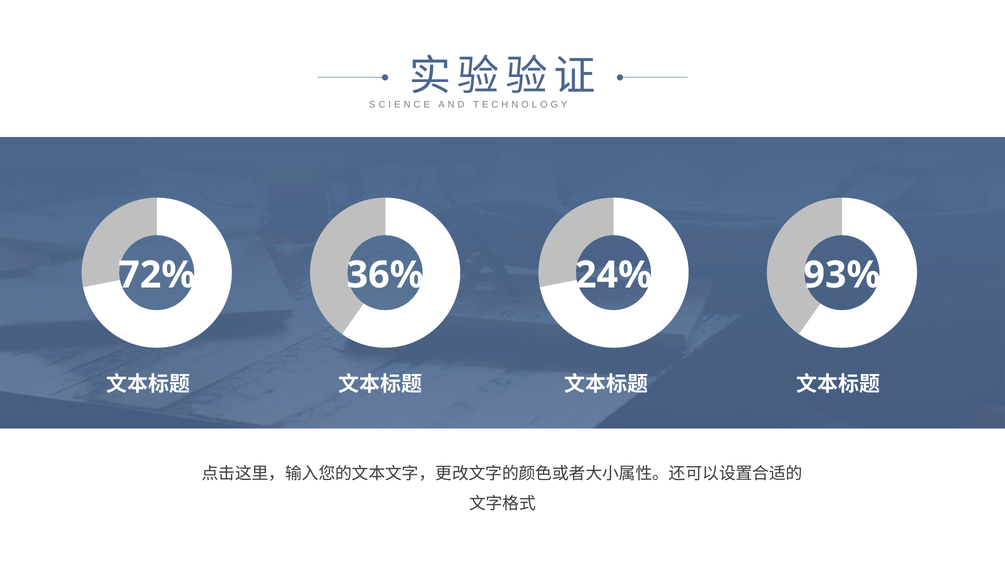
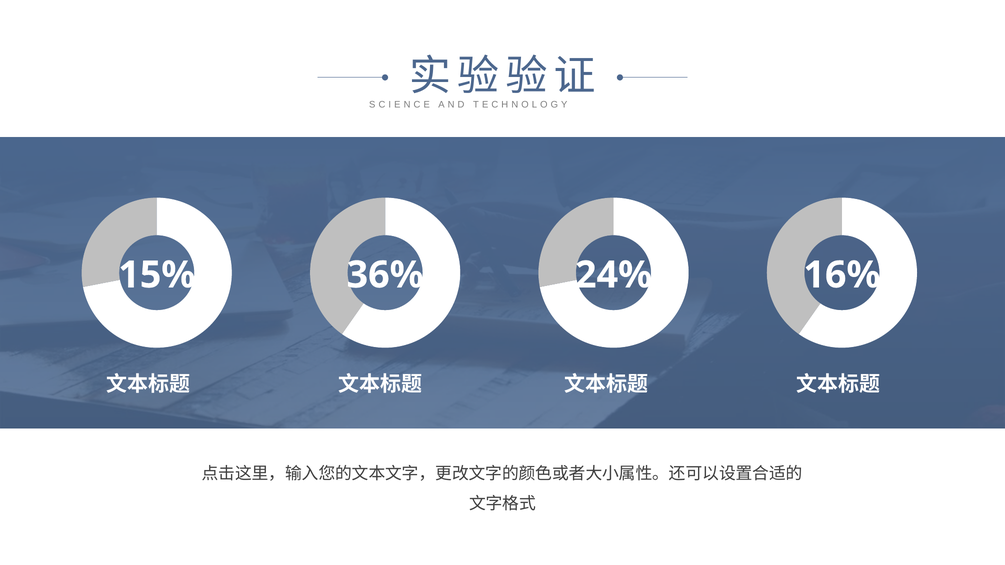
72%: 72% -> 15%
93%: 93% -> 16%
